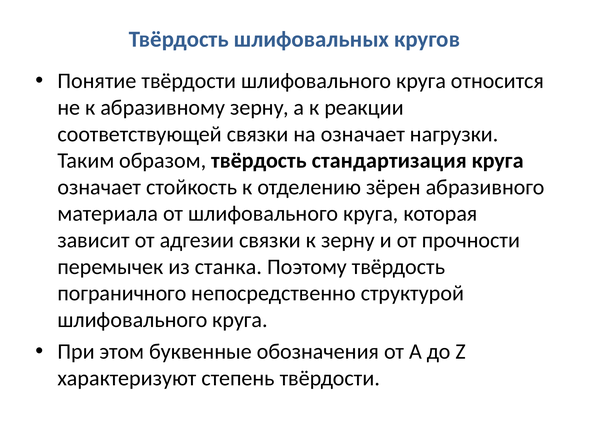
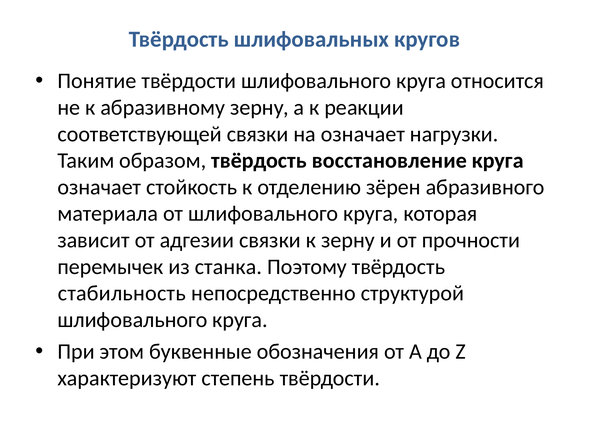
стандартизация: стандартизация -> восстановление
пограничного: пограничного -> стабильность
